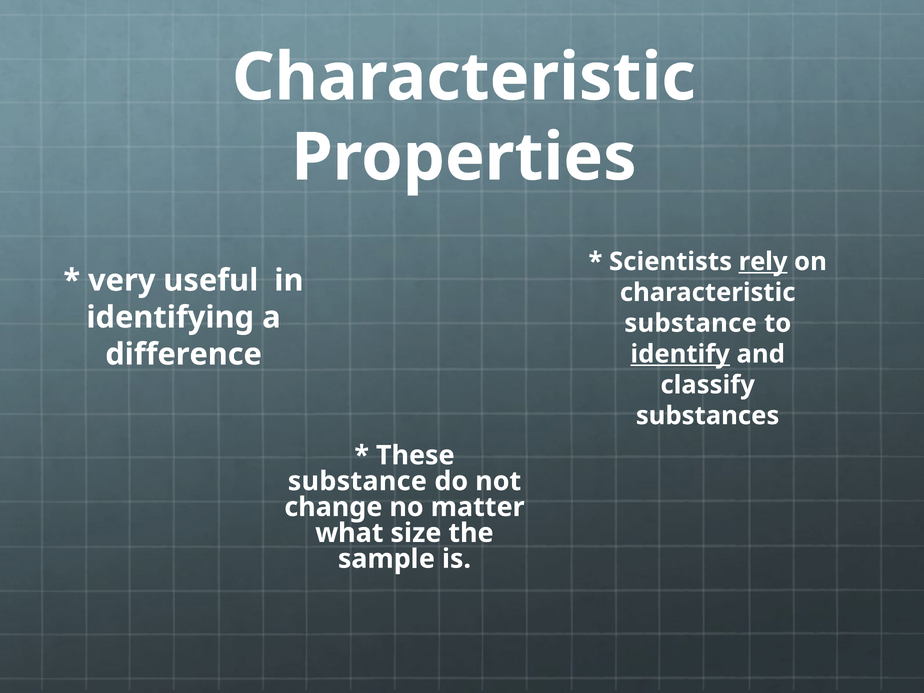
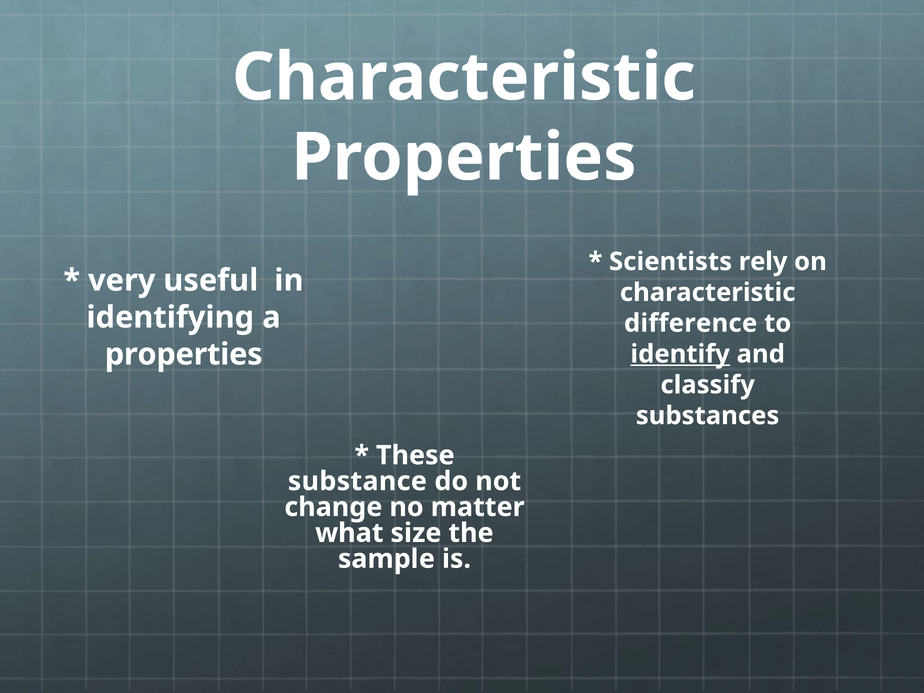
rely underline: present -> none
substance at (691, 323): substance -> difference
difference at (184, 354): difference -> properties
